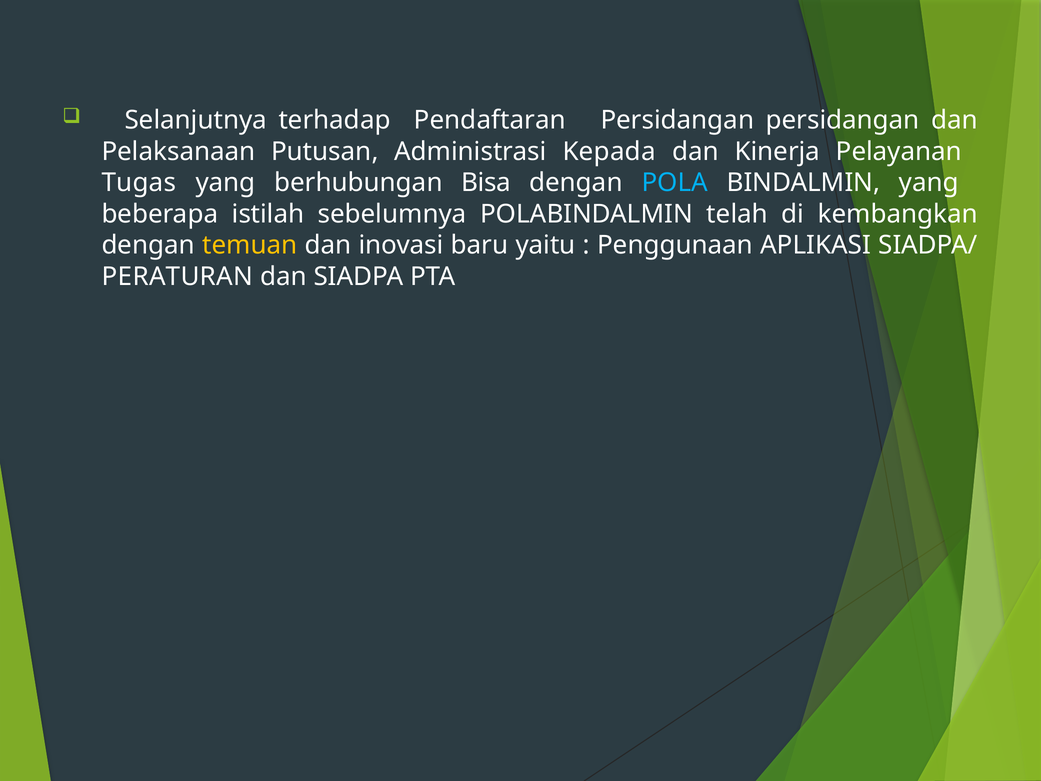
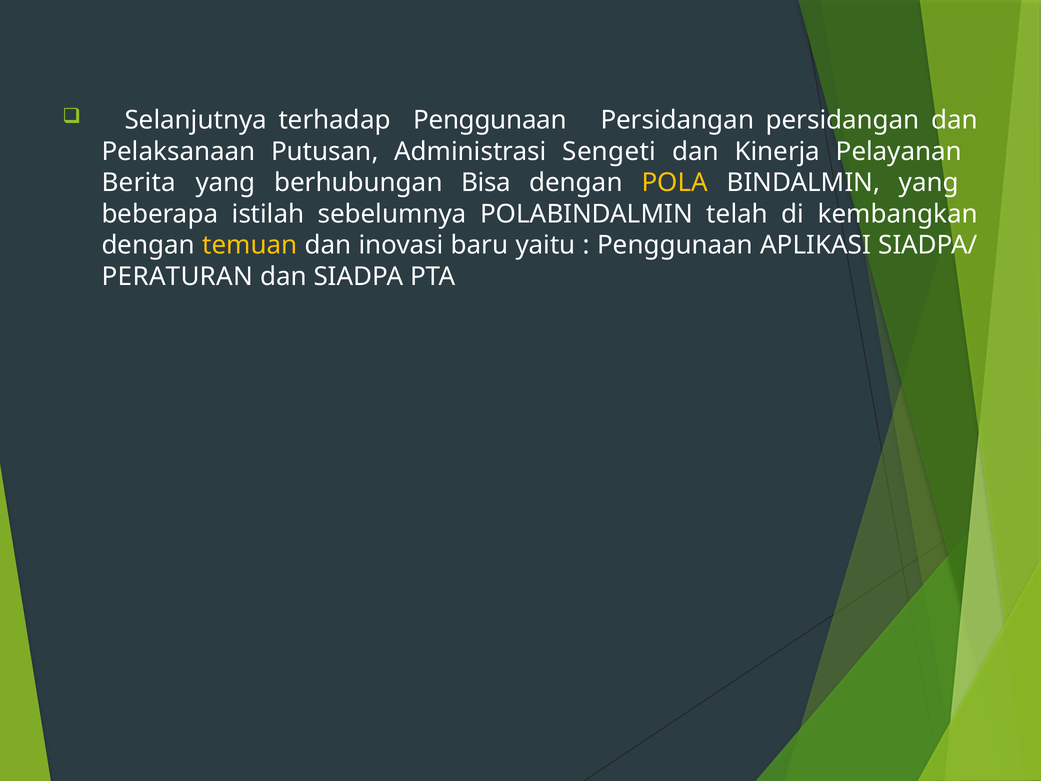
terhadap Pendaftaran: Pendaftaran -> Penggunaan
Kepada: Kepada -> Sengeti
Tugas: Tugas -> Berita
POLA colour: light blue -> yellow
